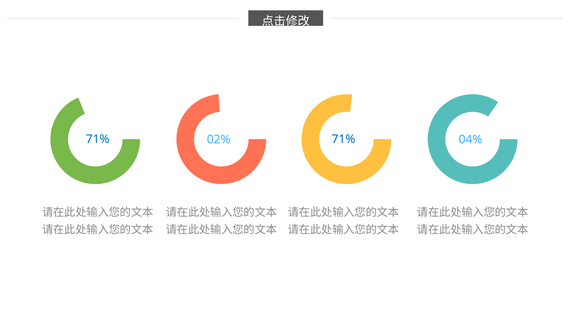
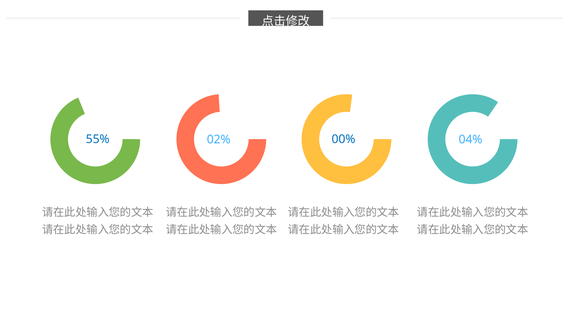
71% at (98, 139): 71% -> 55%
02% 71%: 71% -> 00%
